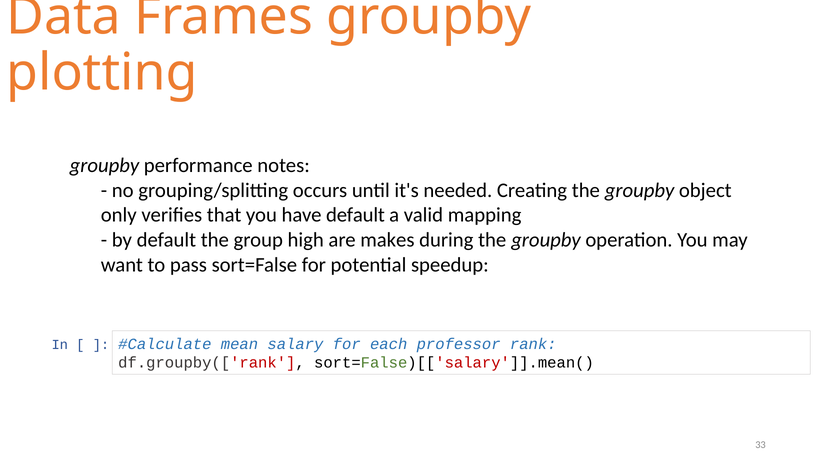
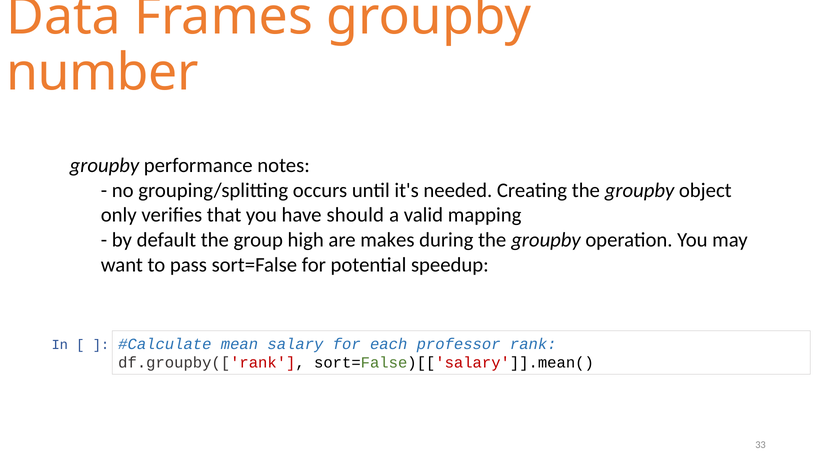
plotting: plotting -> number
have default: default -> should
